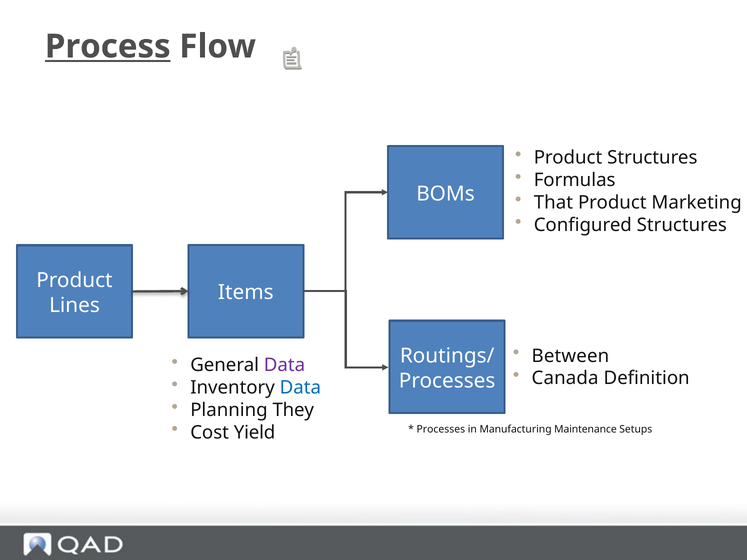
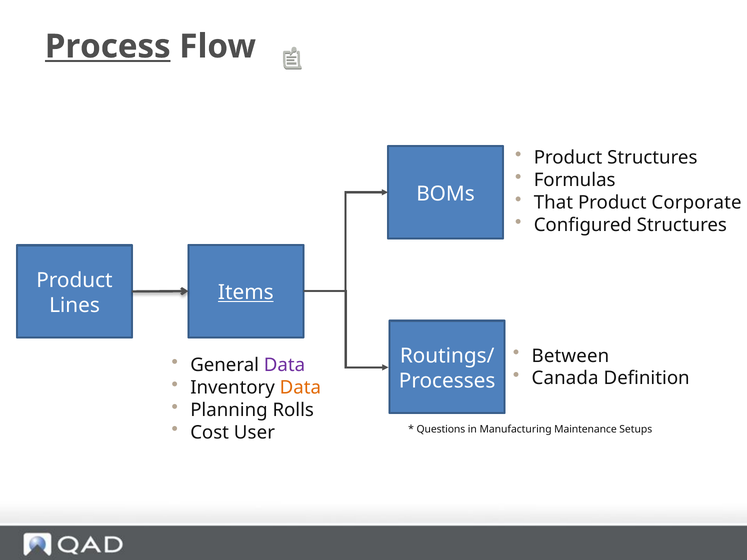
Marketing: Marketing -> Corporate
Items underline: none -> present
Data at (300, 388) colour: blue -> orange
They: They -> Rolls
Yield: Yield -> User
Processes at (441, 430): Processes -> Questions
